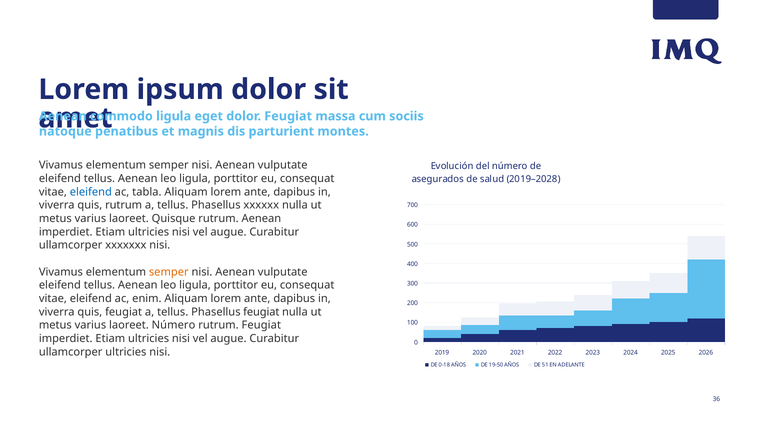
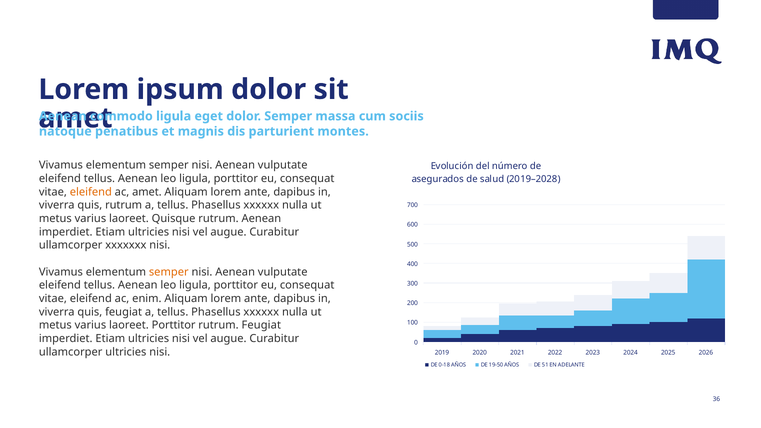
dolor Feugiat: Feugiat -> Semper
eleifend at (91, 192) colour: blue -> orange
ac tabla: tabla -> amet
feugiat at (261, 312): feugiat -> xxxxxx
laoreet Número: Número -> Porttitor
